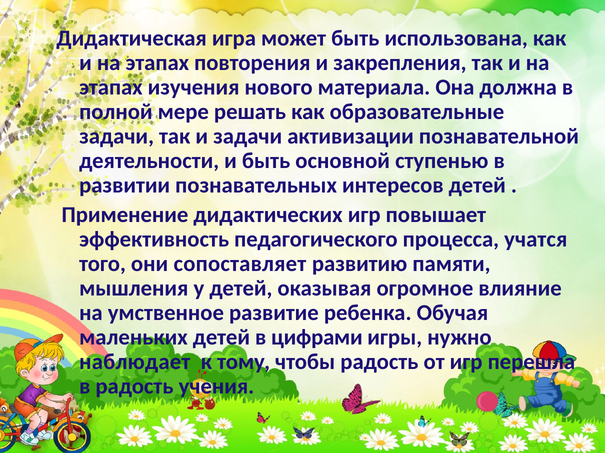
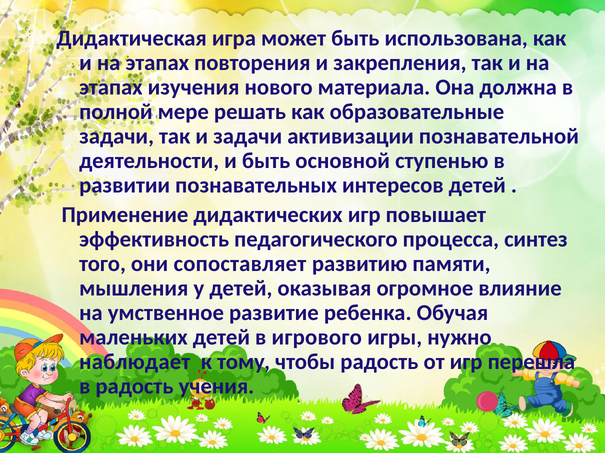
учатся: учатся -> синтез
цифрами: цифрами -> игрового
